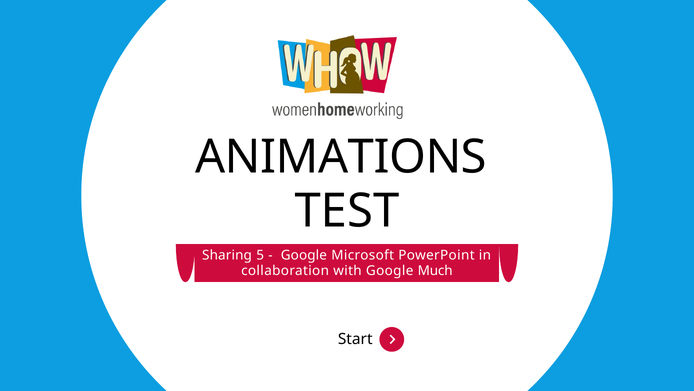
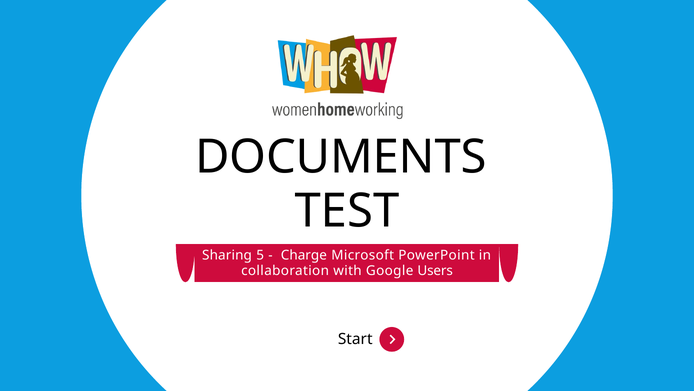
ANIMATIONS: ANIMATIONS -> DOCUMENTS
Google at (304, 255): Google -> Charge
Much: Much -> Users
